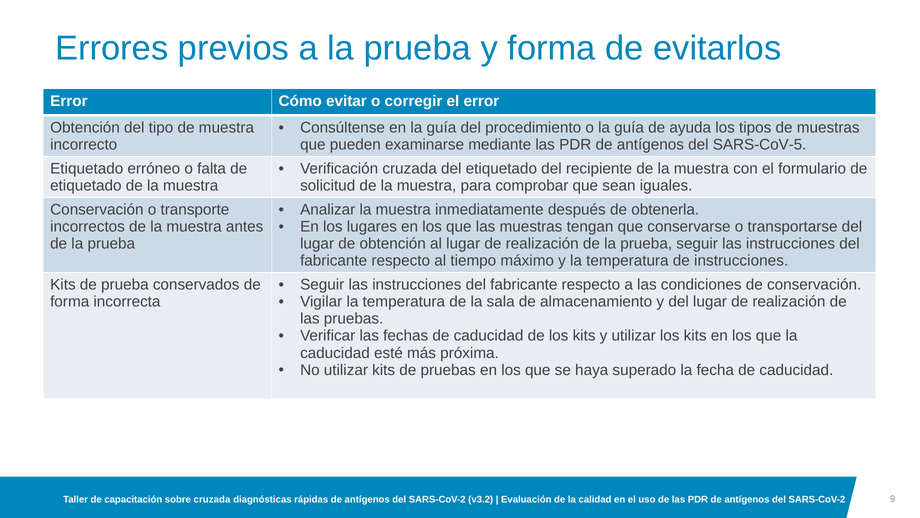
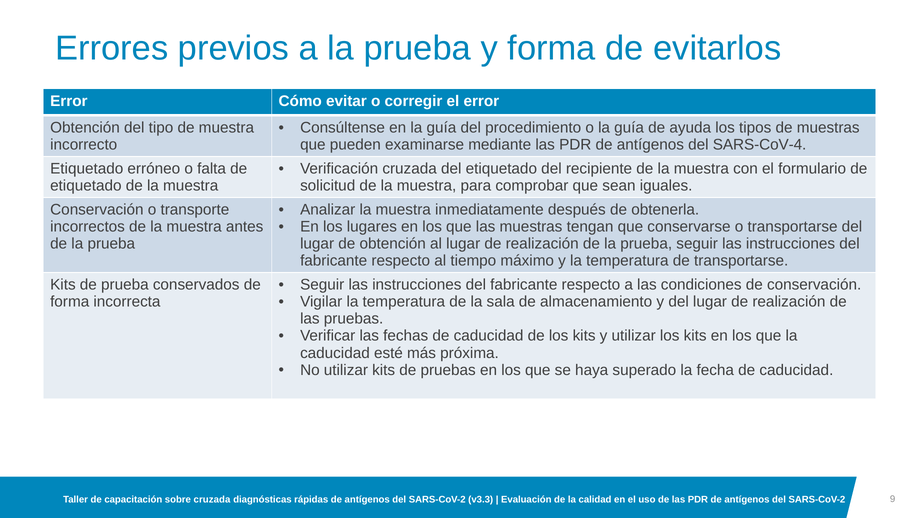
SARS-CoV-5: SARS-CoV-5 -> SARS-CoV-4
de instrucciones: instrucciones -> transportarse
v3.2: v3.2 -> v3.3
